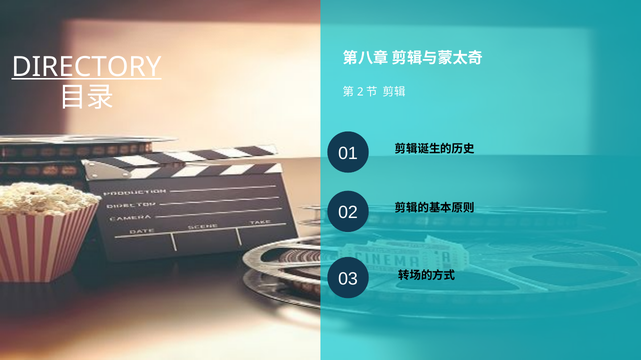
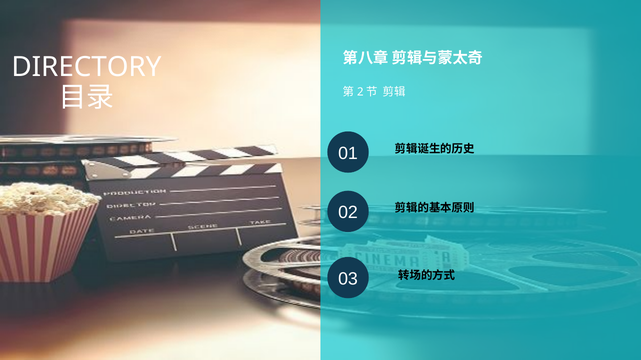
DIRECTORY underline: present -> none
